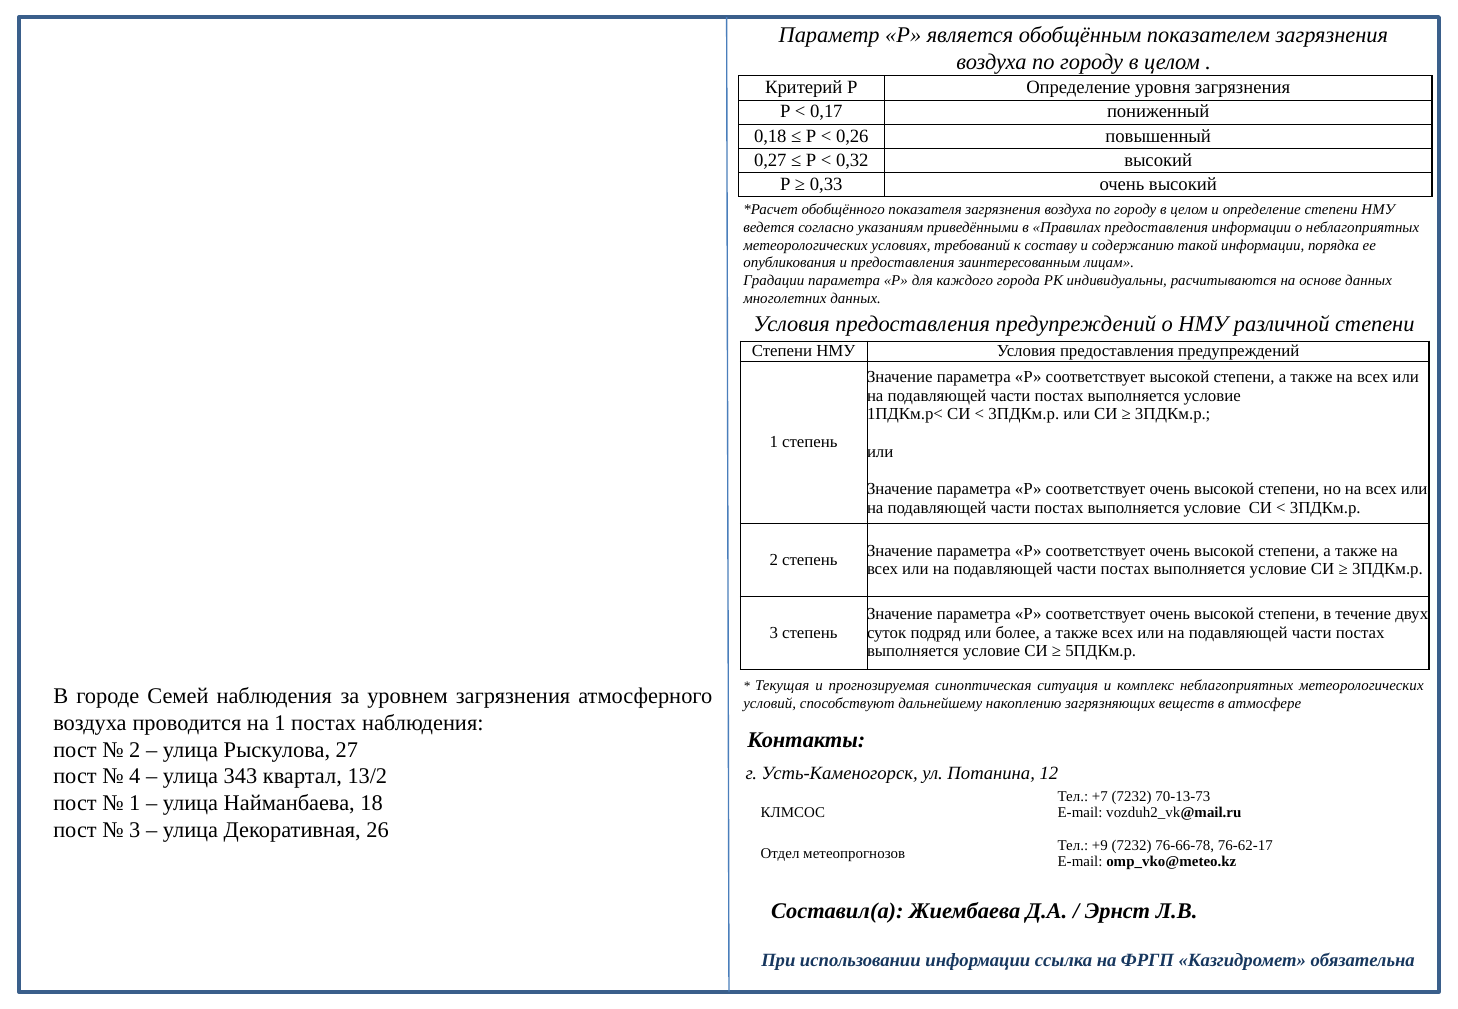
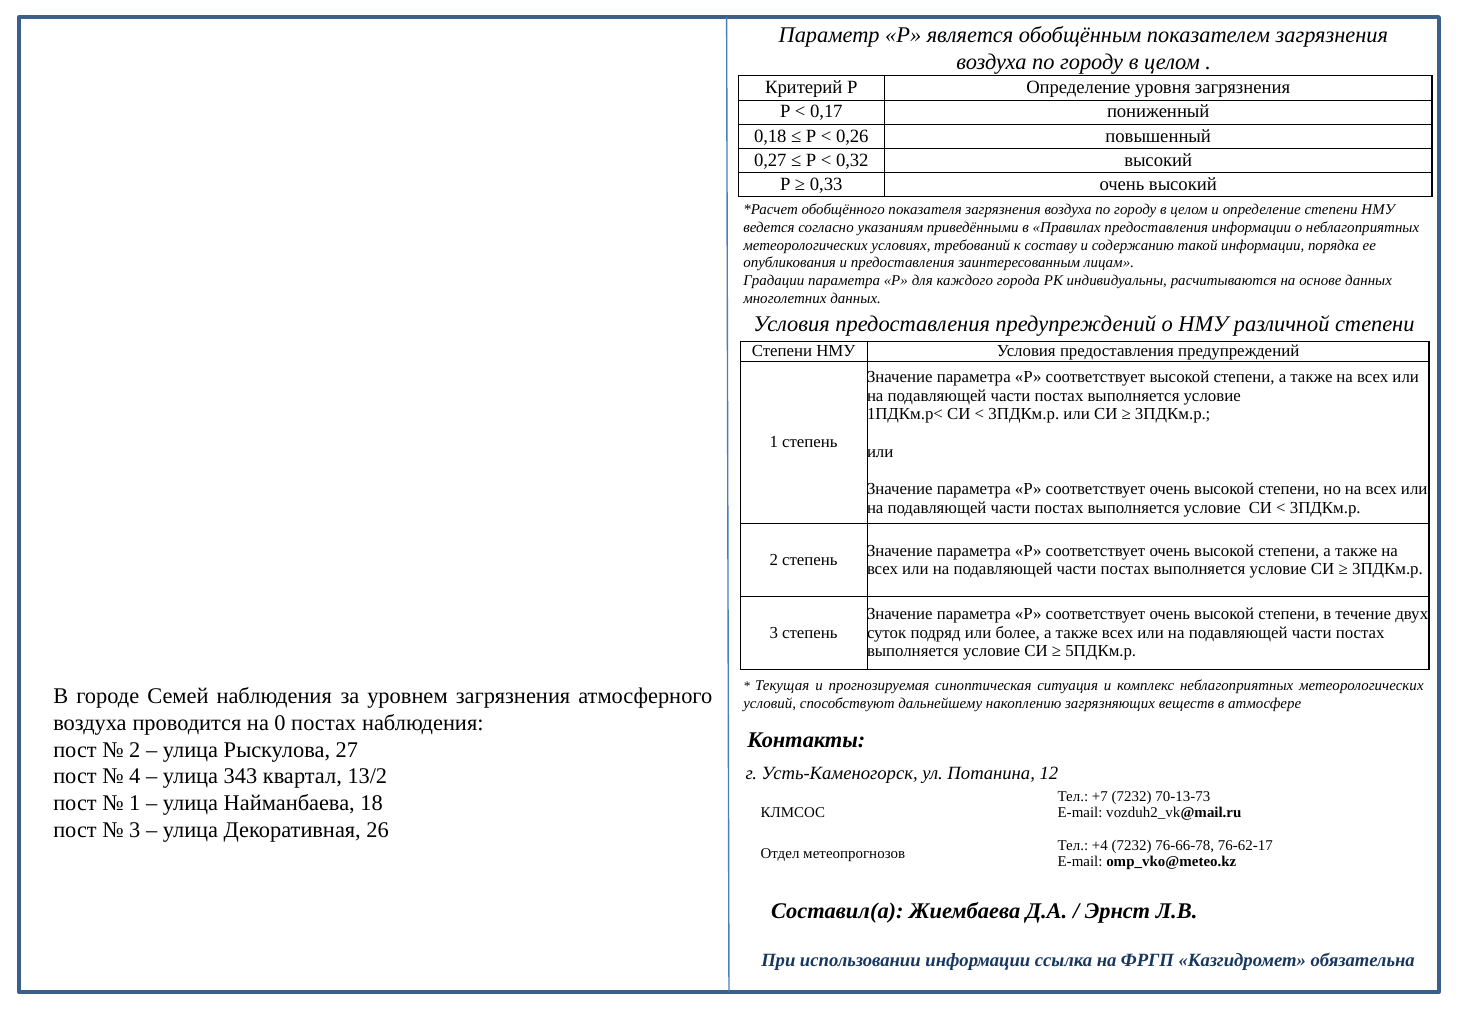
на 1: 1 -> 0
+9: +9 -> +4
